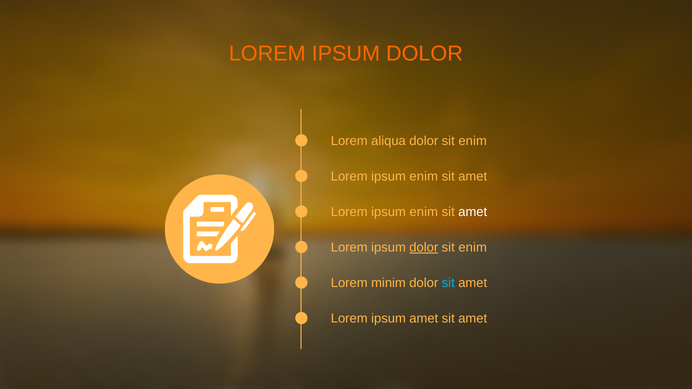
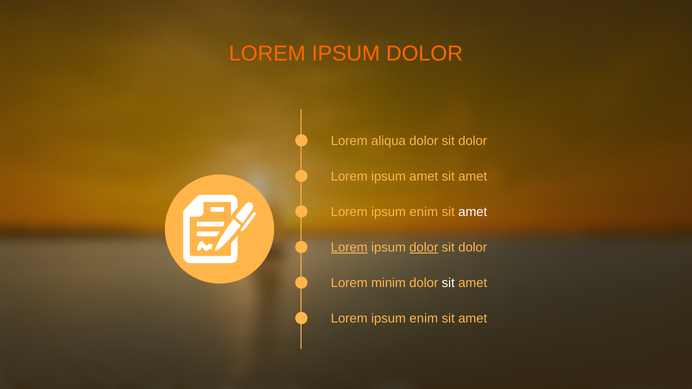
enim at (473, 141): enim -> dolor
enim at (424, 176): enim -> amet
Lorem at (349, 247) underline: none -> present
enim at (473, 247): enim -> dolor
sit at (448, 283) colour: light blue -> white
amet at (424, 319): amet -> enim
